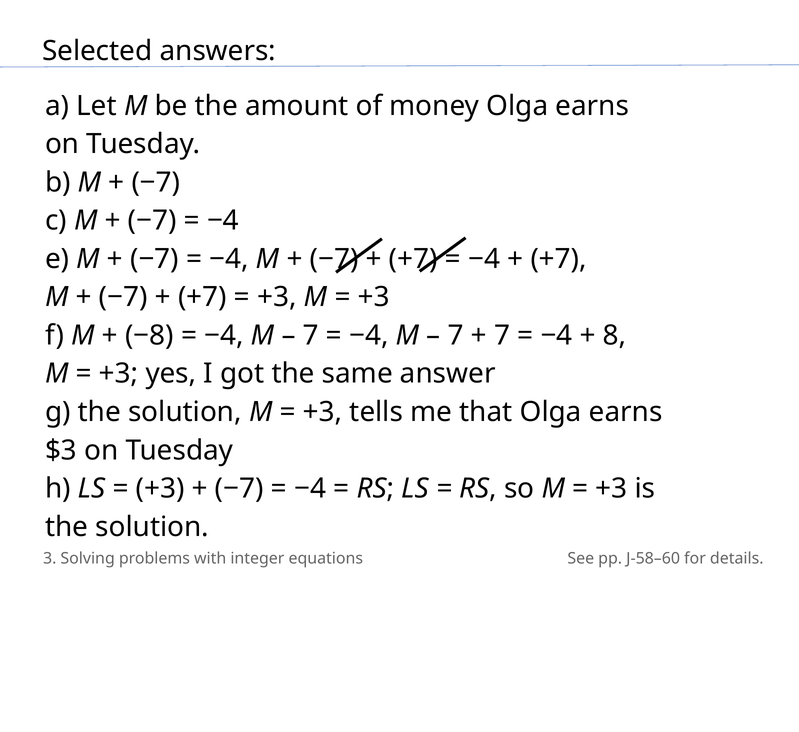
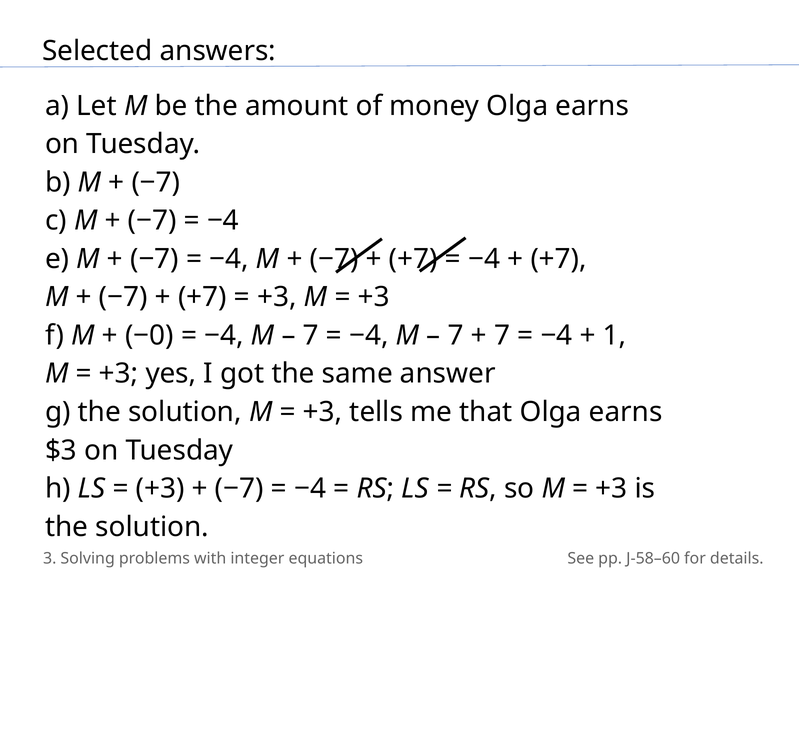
−8: −8 -> −0
8: 8 -> 1
